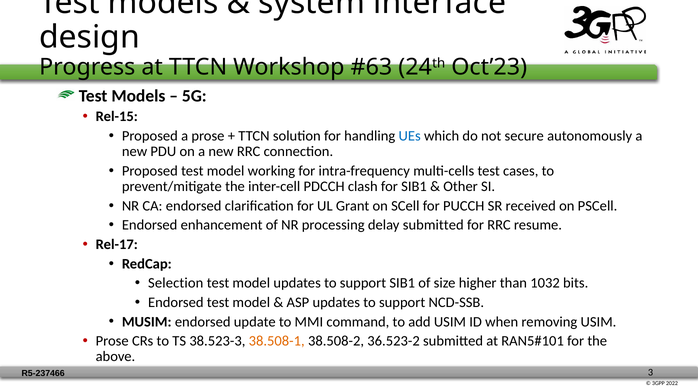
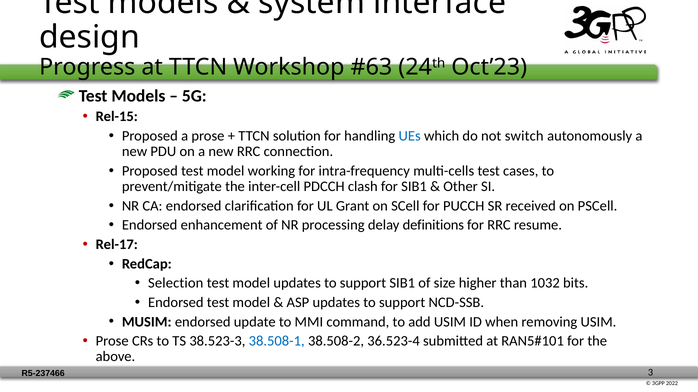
secure: secure -> switch
delay submitted: submitted -> definitions
38.508-1 colour: orange -> blue
36.523-2: 36.523-2 -> 36.523-4
